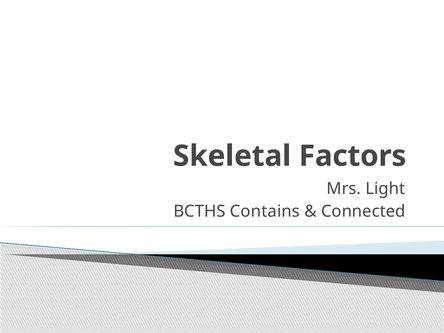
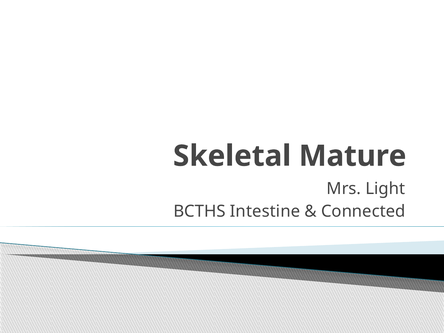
Factors: Factors -> Mature
Contains: Contains -> Intestine
